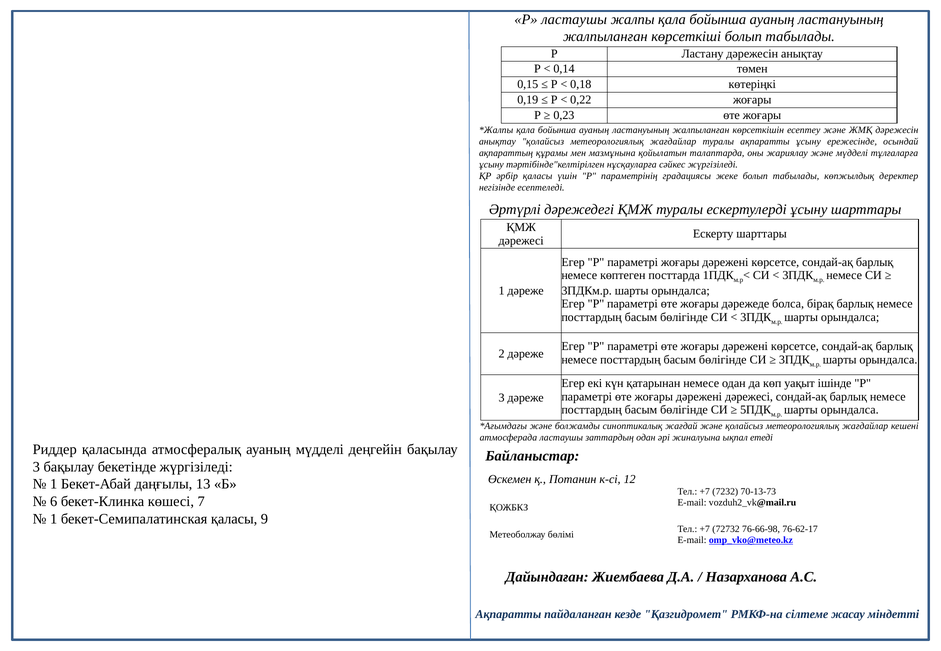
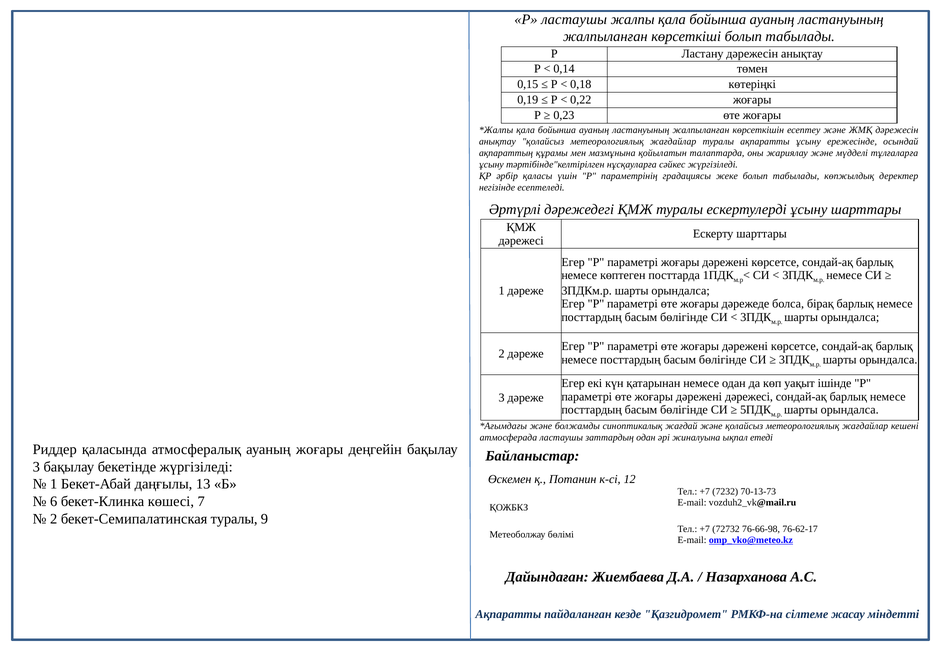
ауаның мүдделі: мүдделі -> жоғары
1 at (54, 519): 1 -> 2
бекет-Семипалатинская қаласы: қаласы -> туралы
